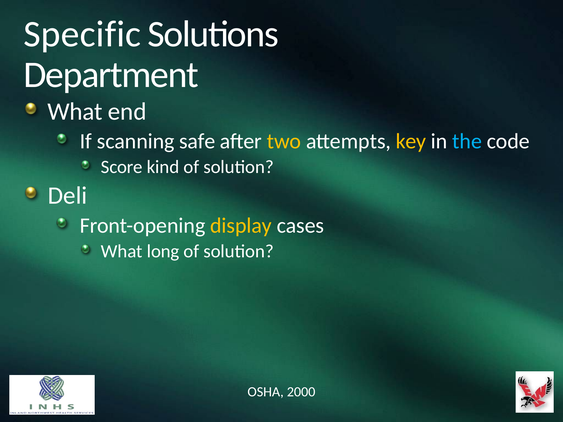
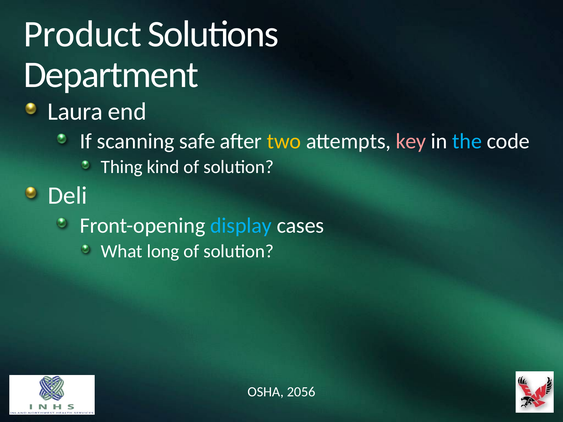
Specific: Specific -> Product
What at (75, 112): What -> Laura
key colour: yellow -> pink
Score: Score -> Thing
display colour: yellow -> light blue
2000: 2000 -> 2056
